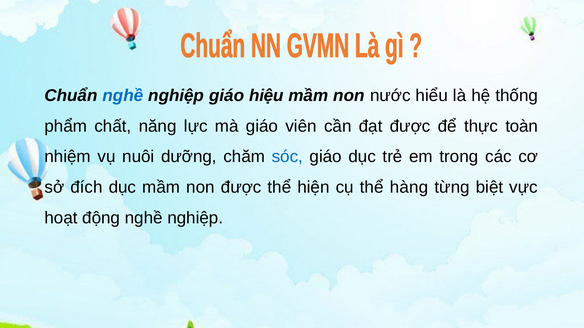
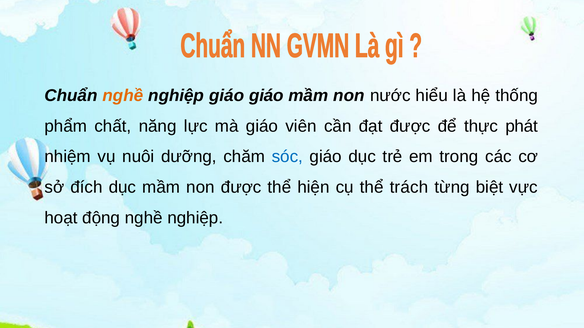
nghề at (123, 96) colour: blue -> orange
giáo hiệu: hiệu -> giáo
toàn: toàn -> phát
hàng: hàng -> trách
